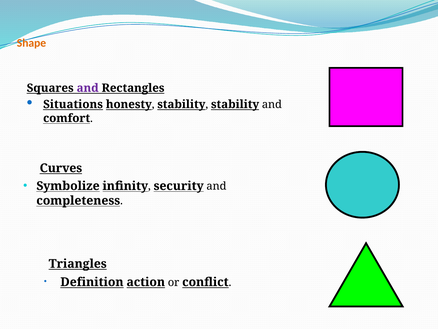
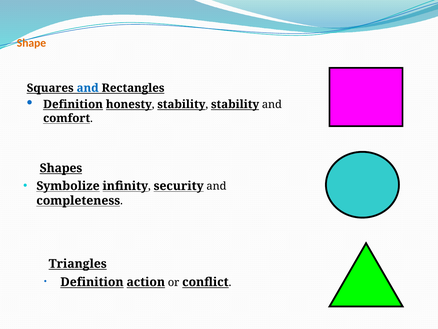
and at (88, 88) colour: purple -> blue
Situations at (73, 104): Situations -> Definition
Curves: Curves -> Shapes
